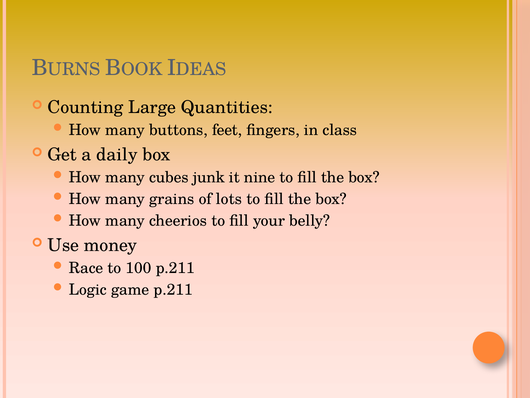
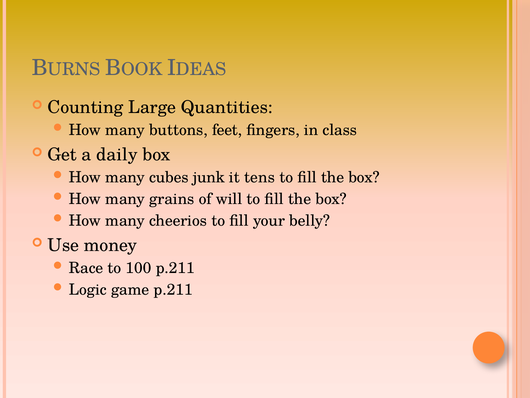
nine: nine -> tens
lots: lots -> will
